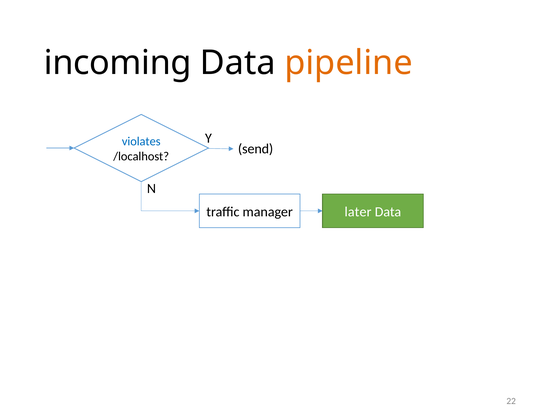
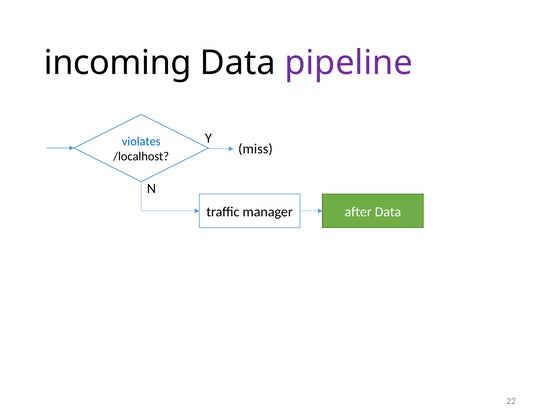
pipeline colour: orange -> purple
send: send -> miss
later: later -> after
